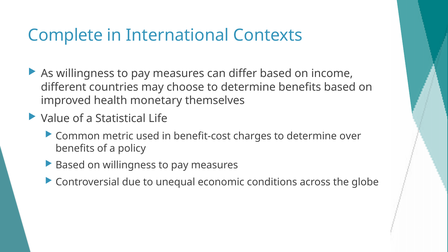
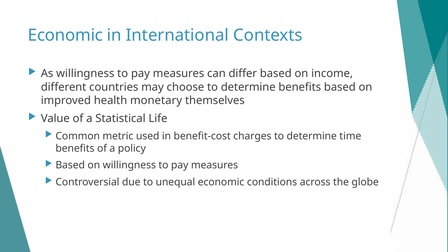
Complete at (65, 35): Complete -> Economic
over: over -> time
